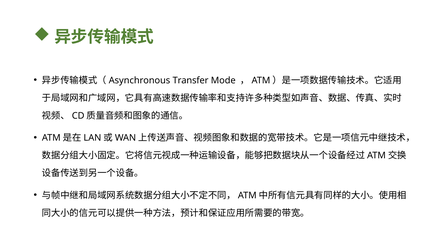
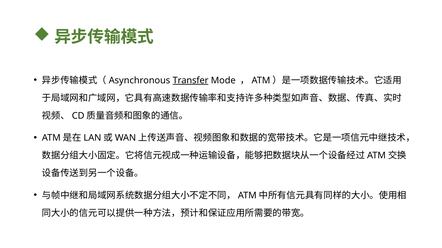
Transfer underline: none -> present
